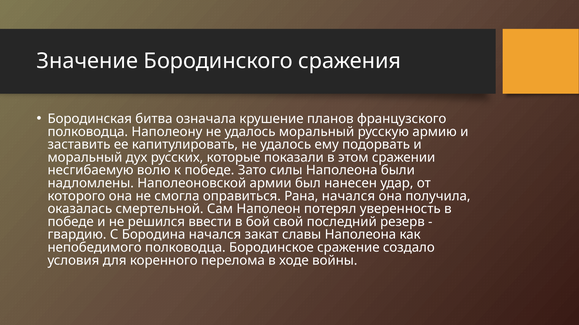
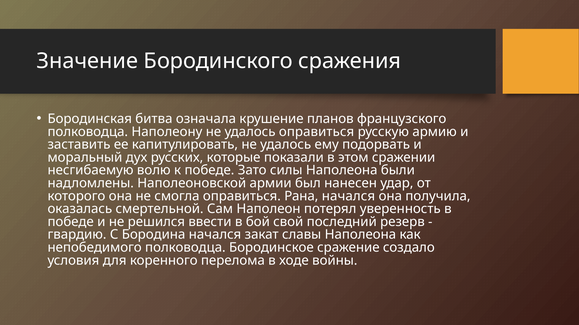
удалось моральный: моральный -> оправиться
